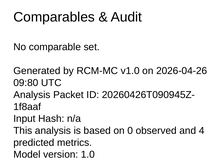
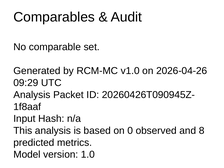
09:80: 09:80 -> 09:29
4: 4 -> 8
